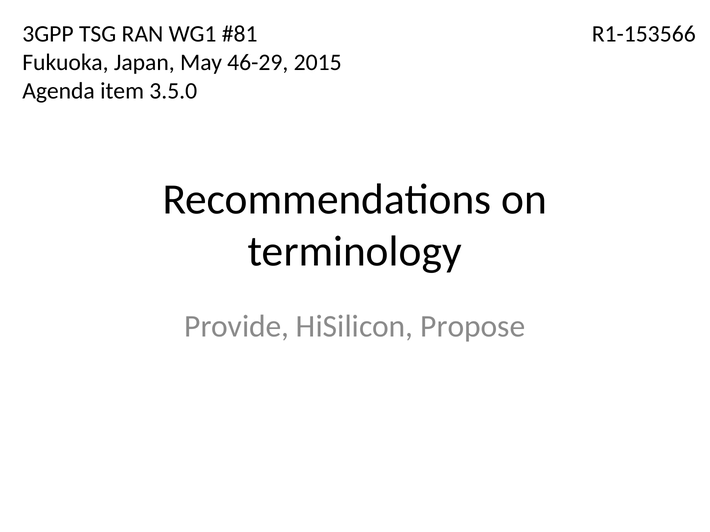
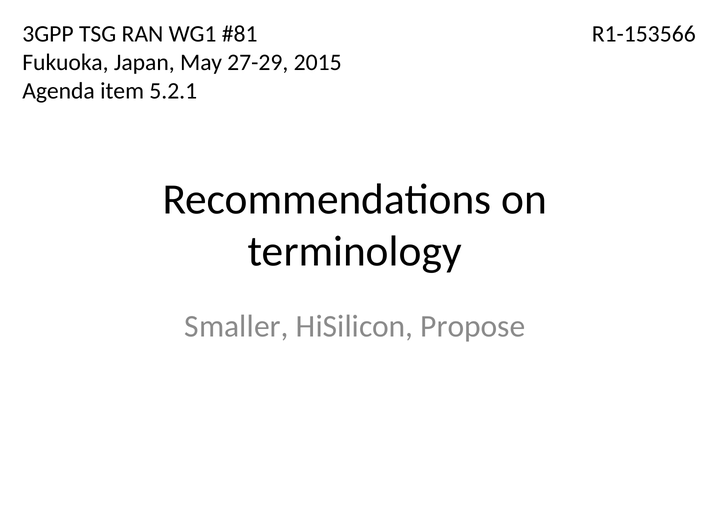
46-29: 46-29 -> 27-29
3.5.0: 3.5.0 -> 5.2.1
Provide: Provide -> Smaller
